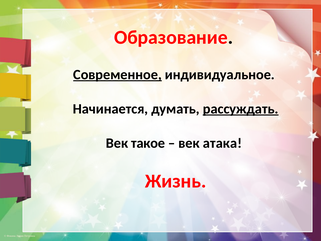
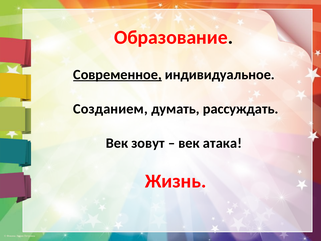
Начинается: Начинается -> Созданием
рассуждать underline: present -> none
такое: такое -> зовут
